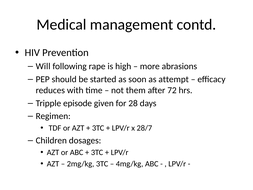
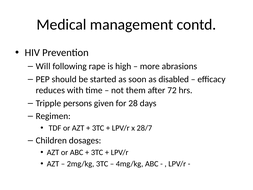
attempt: attempt -> disabled
episode: episode -> persons
